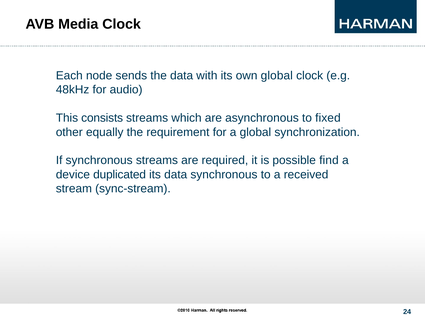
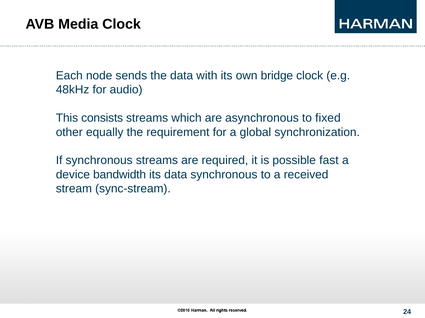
own global: global -> bridge
find: find -> fast
duplicated: duplicated -> bandwidth
